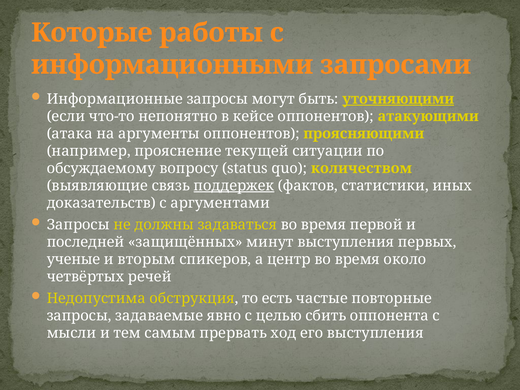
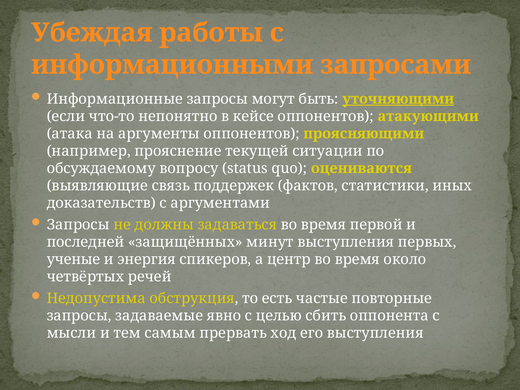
Которые: Которые -> Убеждая
количеством: количеством -> оцениваются
поддержек underline: present -> none
вторым: вторым -> энергия
